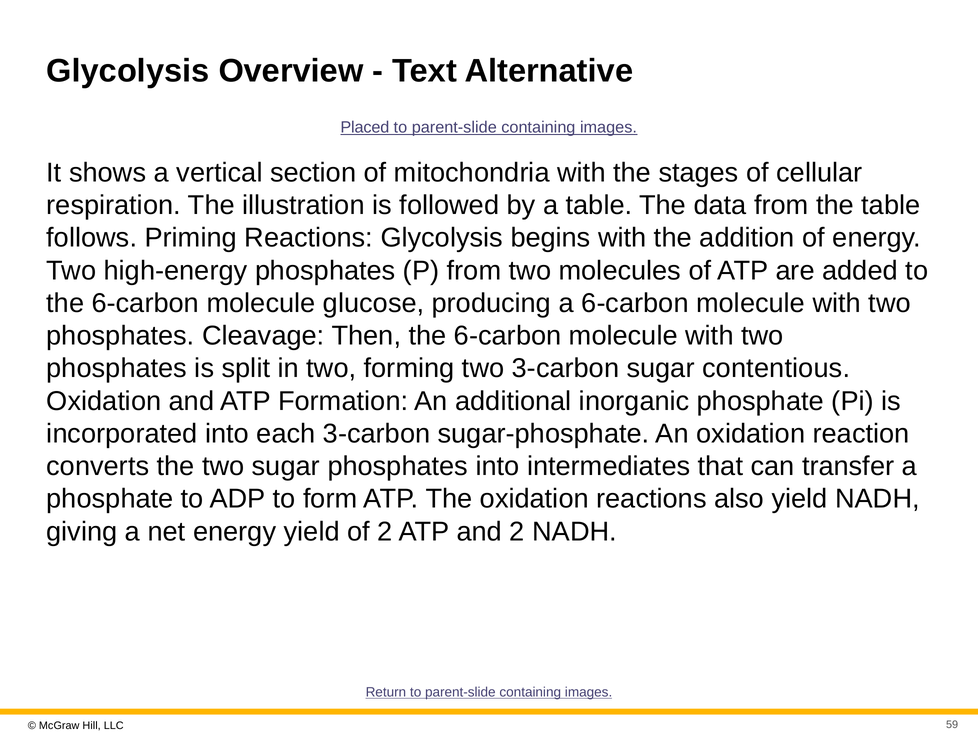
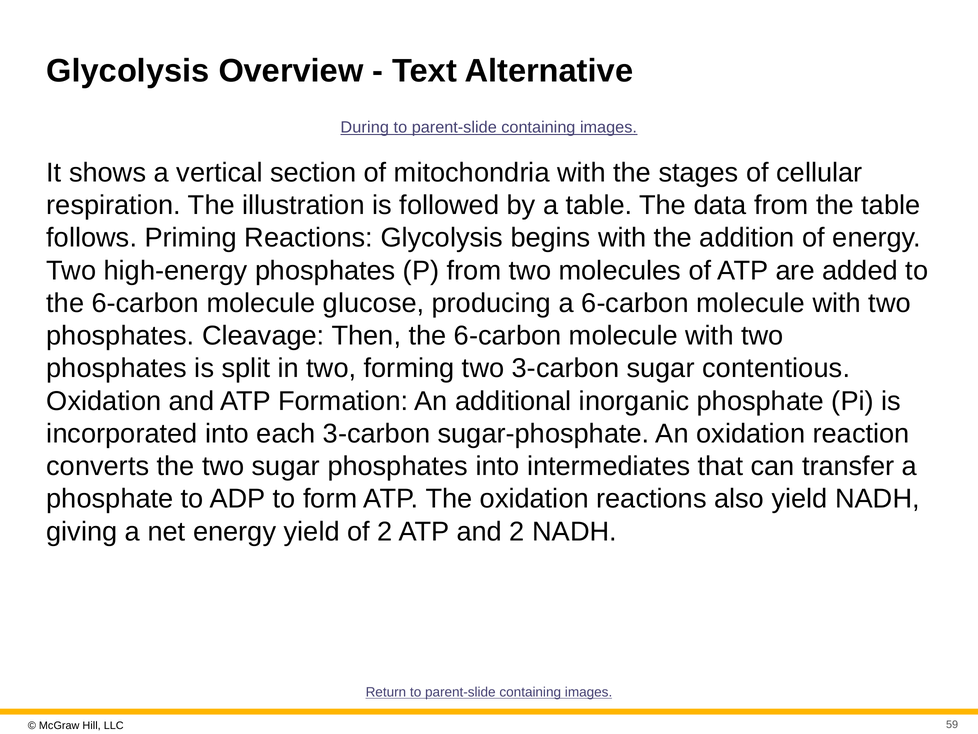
Placed: Placed -> During
